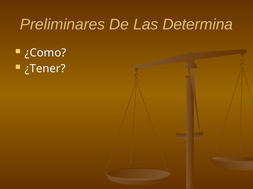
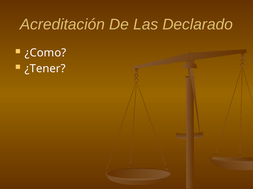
Preliminares: Preliminares -> Acreditación
Determina: Determina -> Declarado
